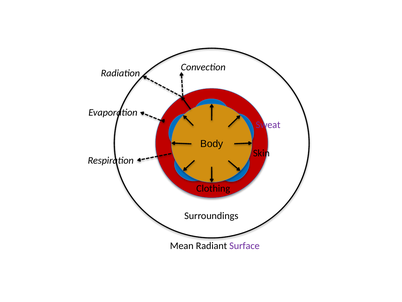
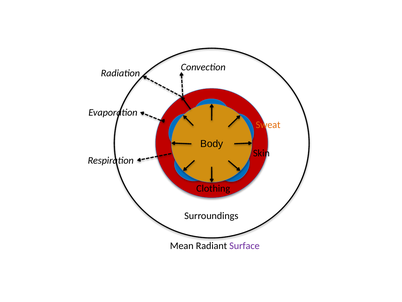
Sweat colour: purple -> orange
